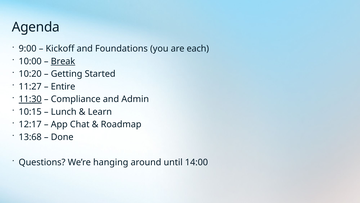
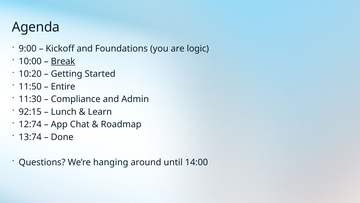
each: each -> logic
11:27: 11:27 -> 11:50
11:30 underline: present -> none
10:15: 10:15 -> 92:15
12:17: 12:17 -> 12:74
13:68: 13:68 -> 13:74
